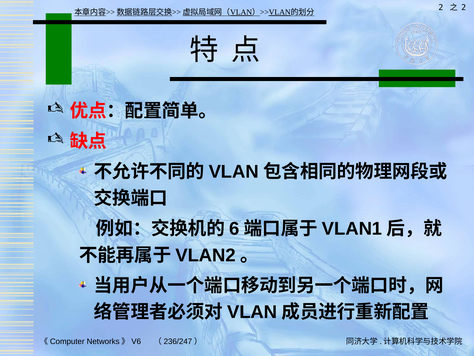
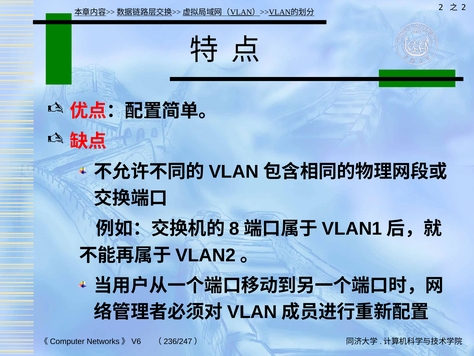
6: 6 -> 8
